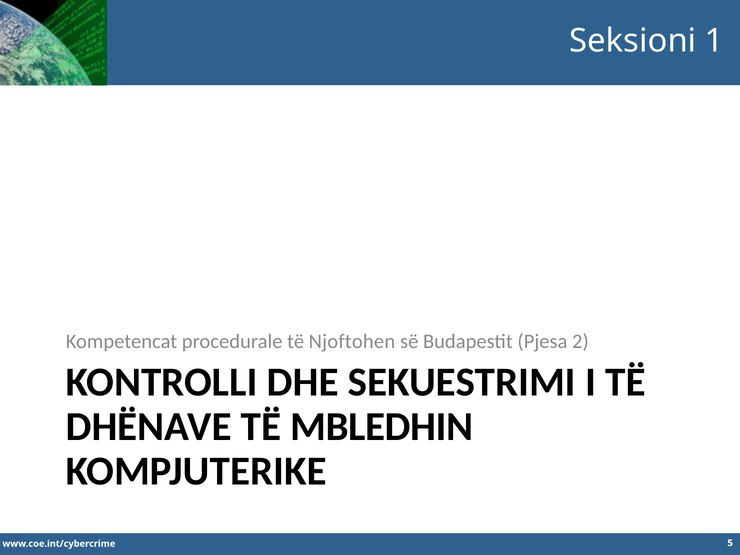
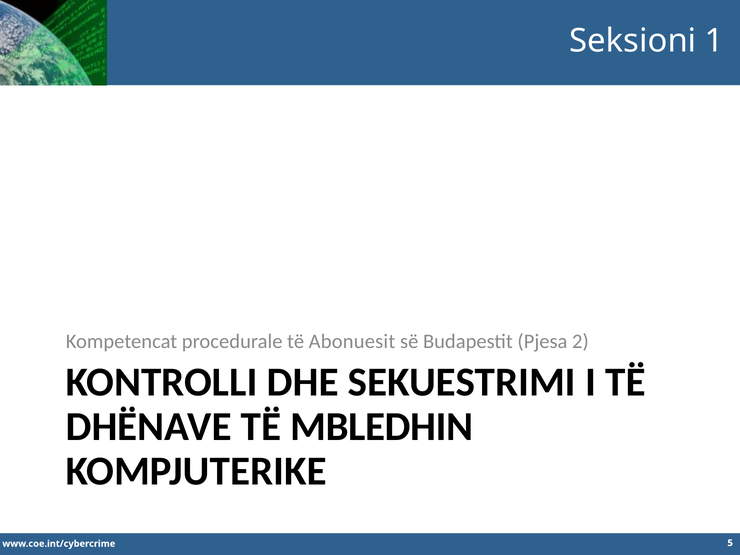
Njoftohen: Njoftohen -> Abonuesit
